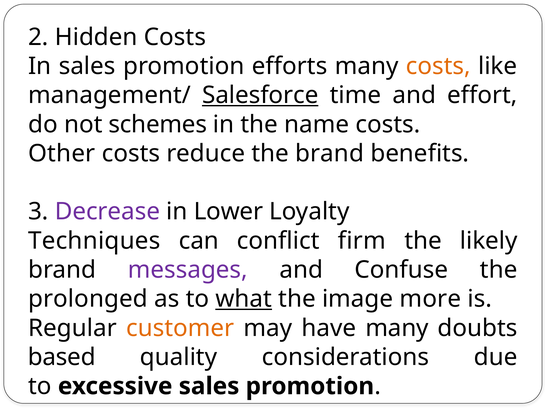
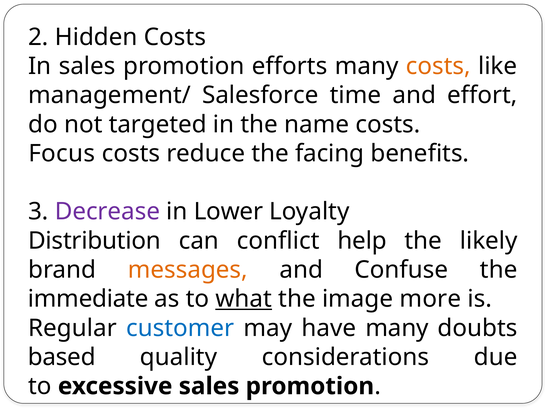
Salesforce underline: present -> none
schemes: schemes -> targeted
Other: Other -> Focus
the brand: brand -> facing
Techniques: Techniques -> Distribution
firm: firm -> help
messages colour: purple -> orange
prolonged: prolonged -> immediate
customer colour: orange -> blue
